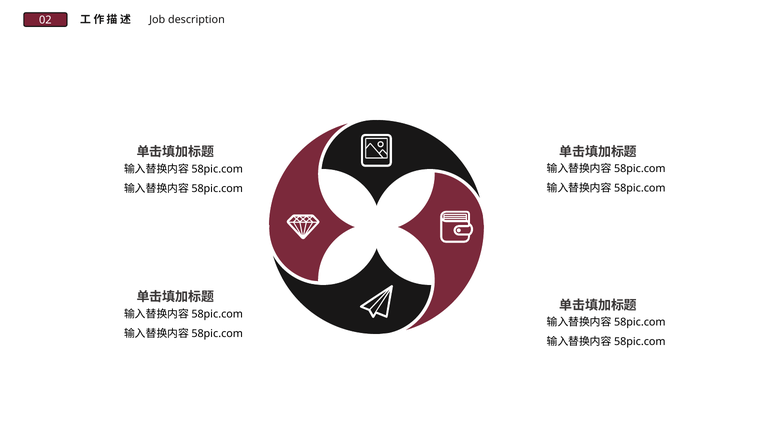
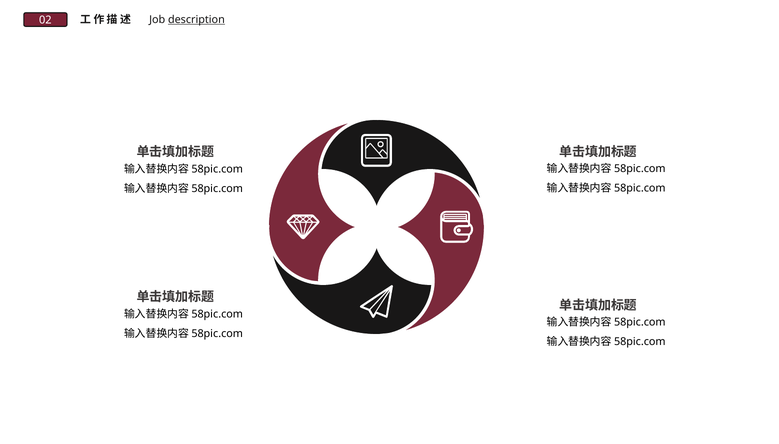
description underline: none -> present
